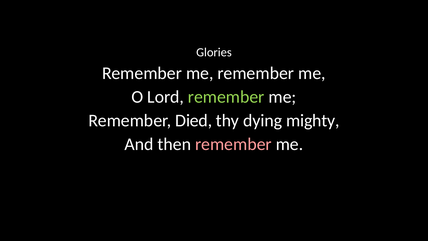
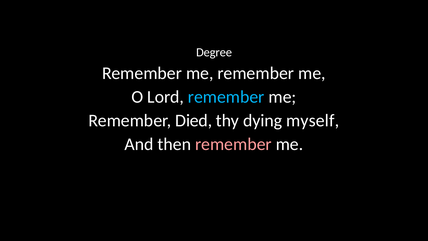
Glories: Glories -> Degree
remember at (226, 97) colour: light green -> light blue
mighty: mighty -> myself
